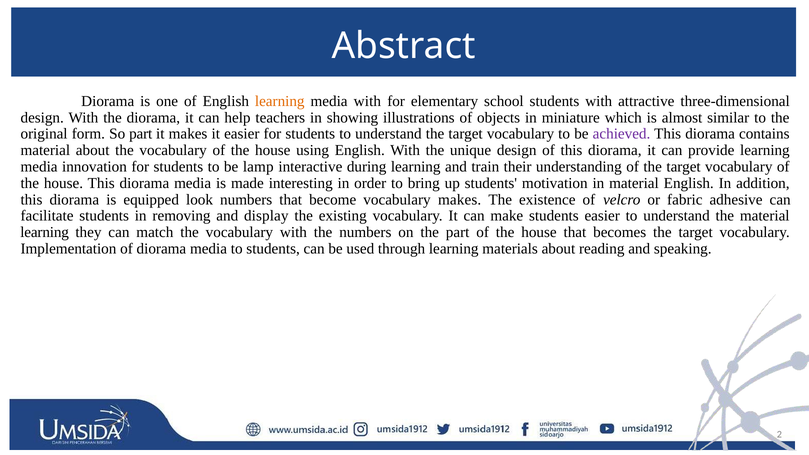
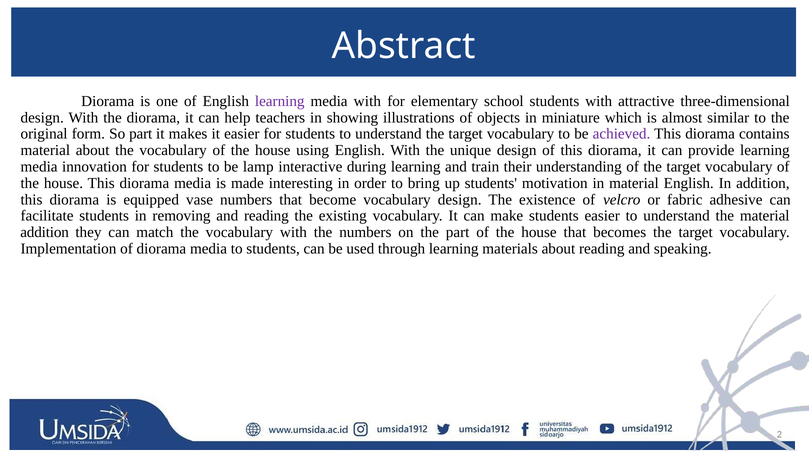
learning at (280, 101) colour: orange -> purple
look: look -> vase
vocabulary makes: makes -> design
and display: display -> reading
learning at (45, 232): learning -> addition
